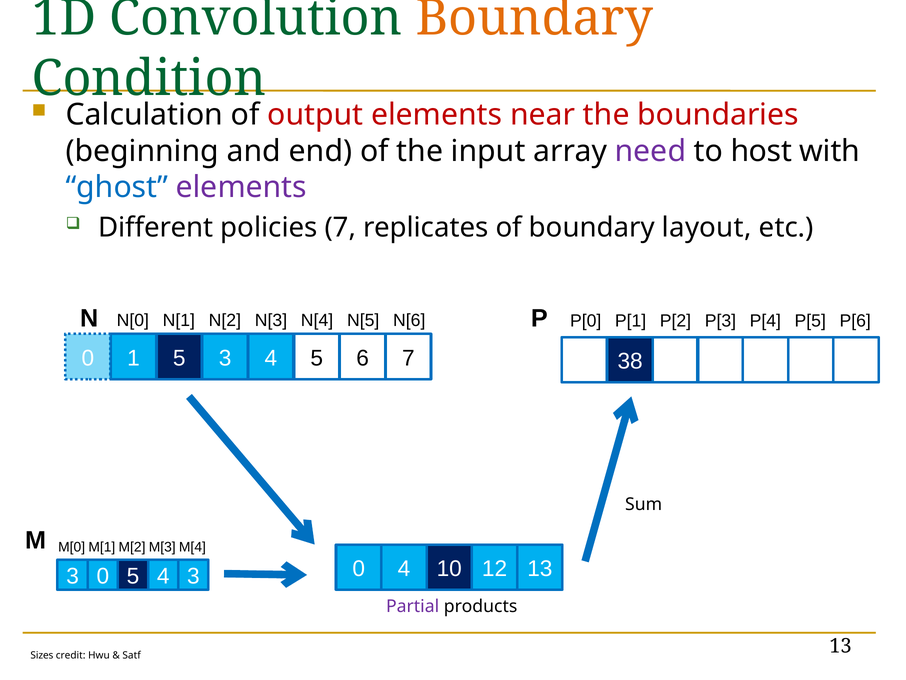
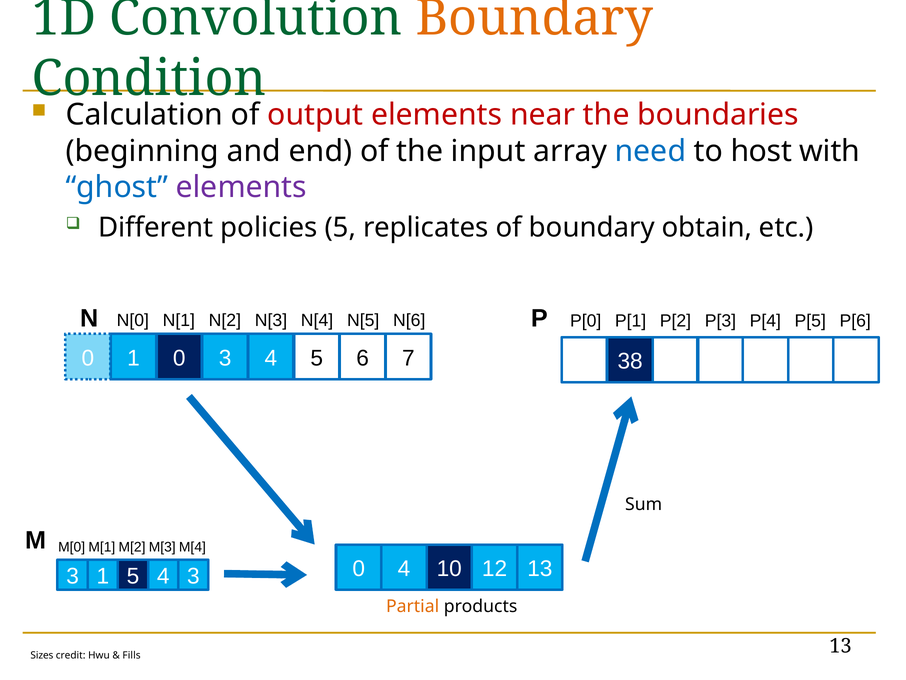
need colour: purple -> blue
policies 7: 7 -> 5
layout: layout -> obtain
1 5: 5 -> 0
3 0: 0 -> 1
Partial colour: purple -> orange
Satf: Satf -> Fills
